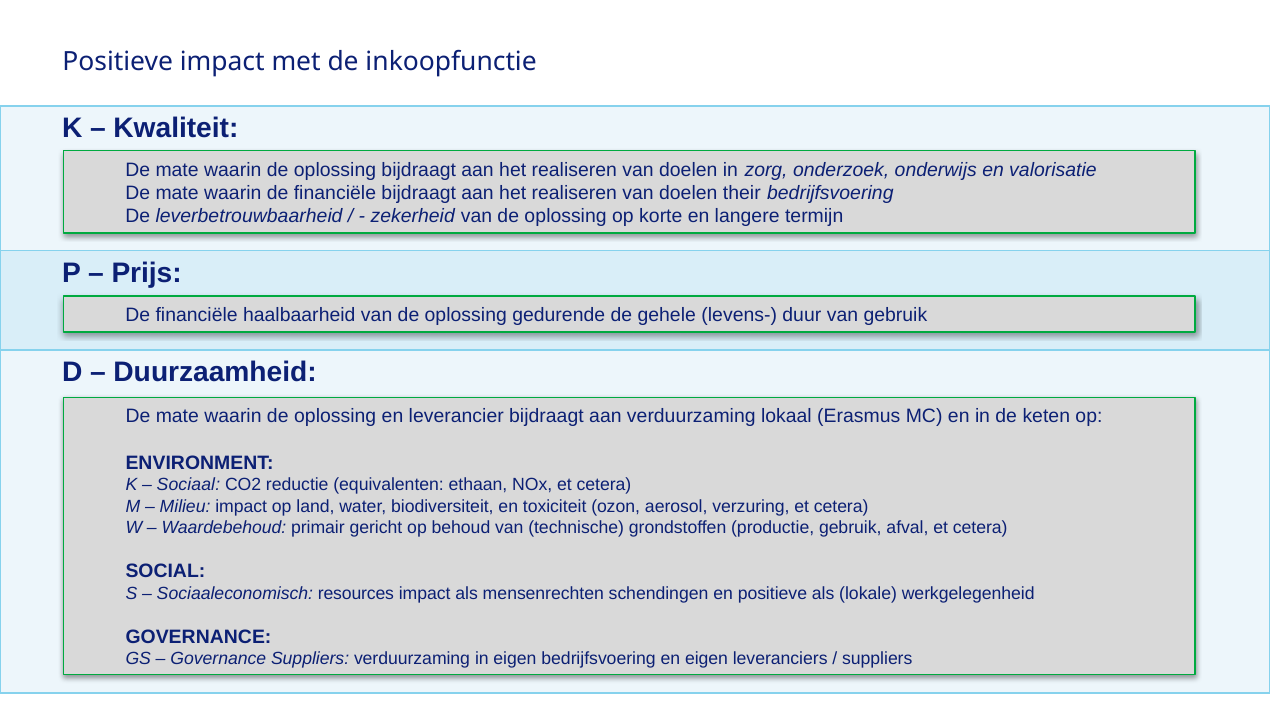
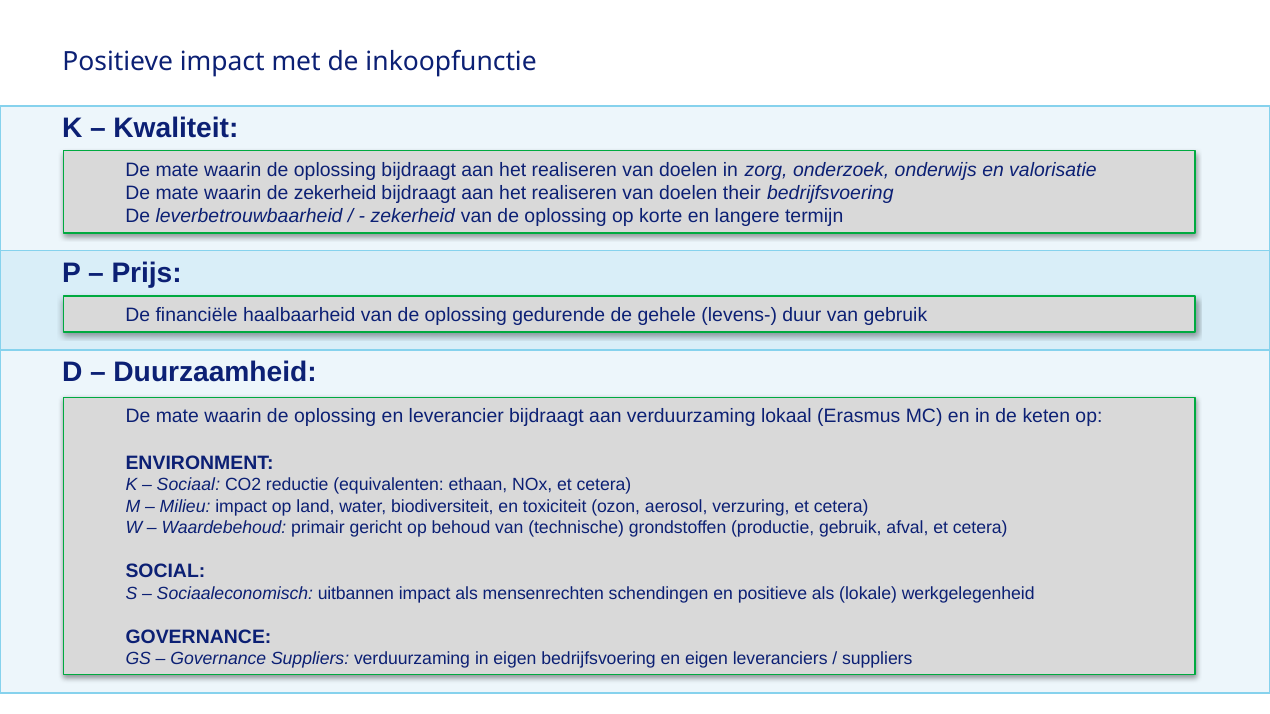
waarin de financiële: financiële -> zekerheid
resources: resources -> uitbannen
